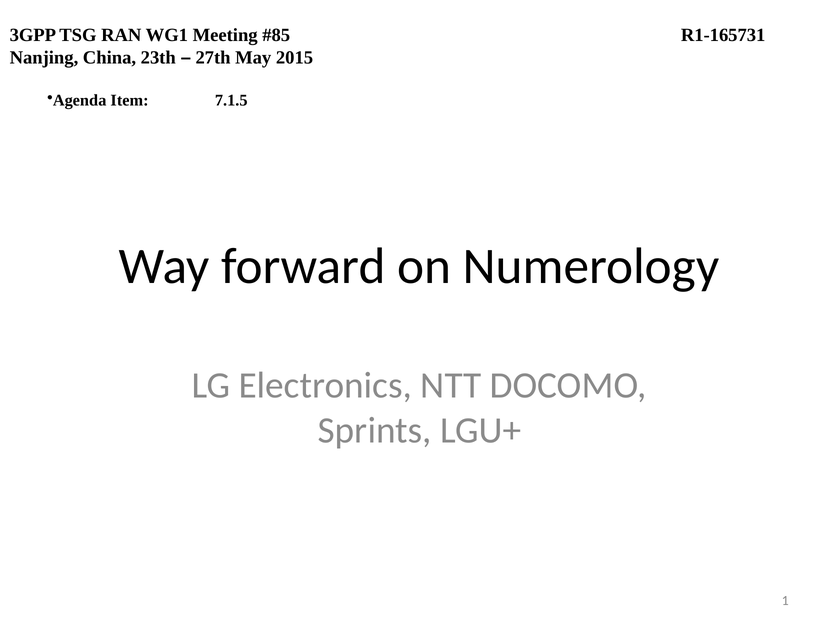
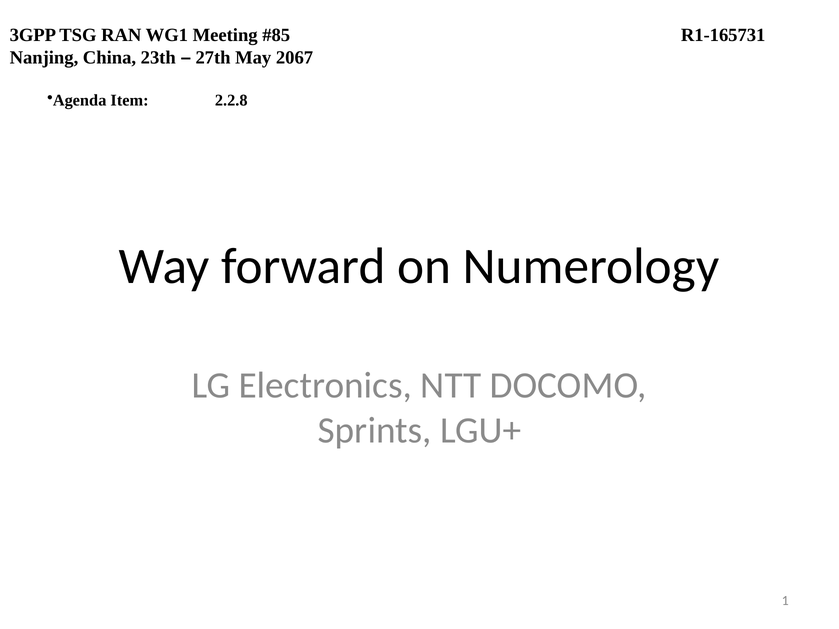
2015: 2015 -> 2067
7.1.5: 7.1.5 -> 2.2.8
